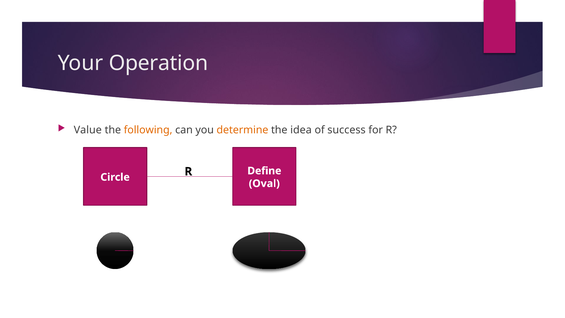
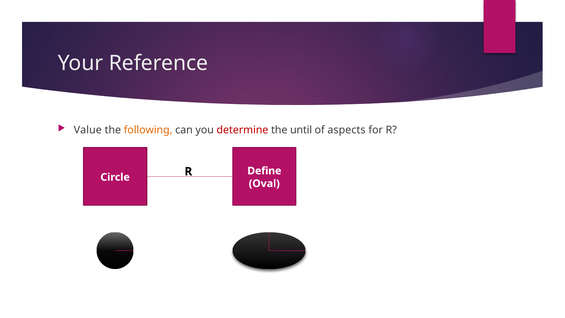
Operation: Operation -> Reference
determine colour: orange -> red
idea: idea -> until
success: success -> aspects
